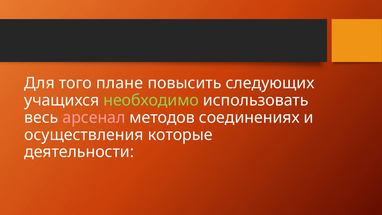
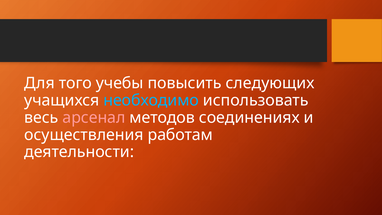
плане: плане -> учебы
необходимо colour: light green -> light blue
которые: которые -> работам
